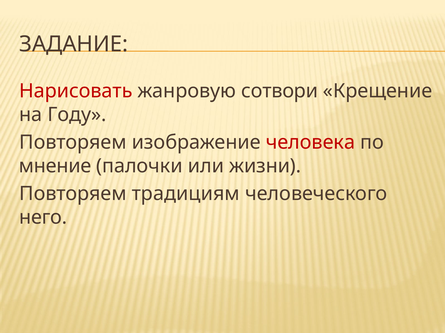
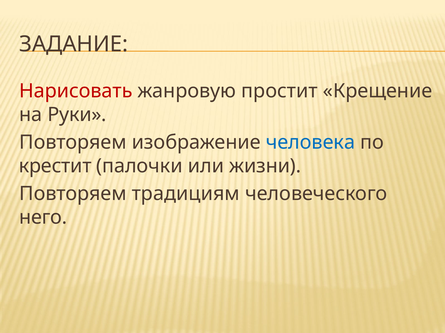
сотвори: сотвори -> простит
Году: Году -> Руки
человека colour: red -> blue
мнение: мнение -> крестит
